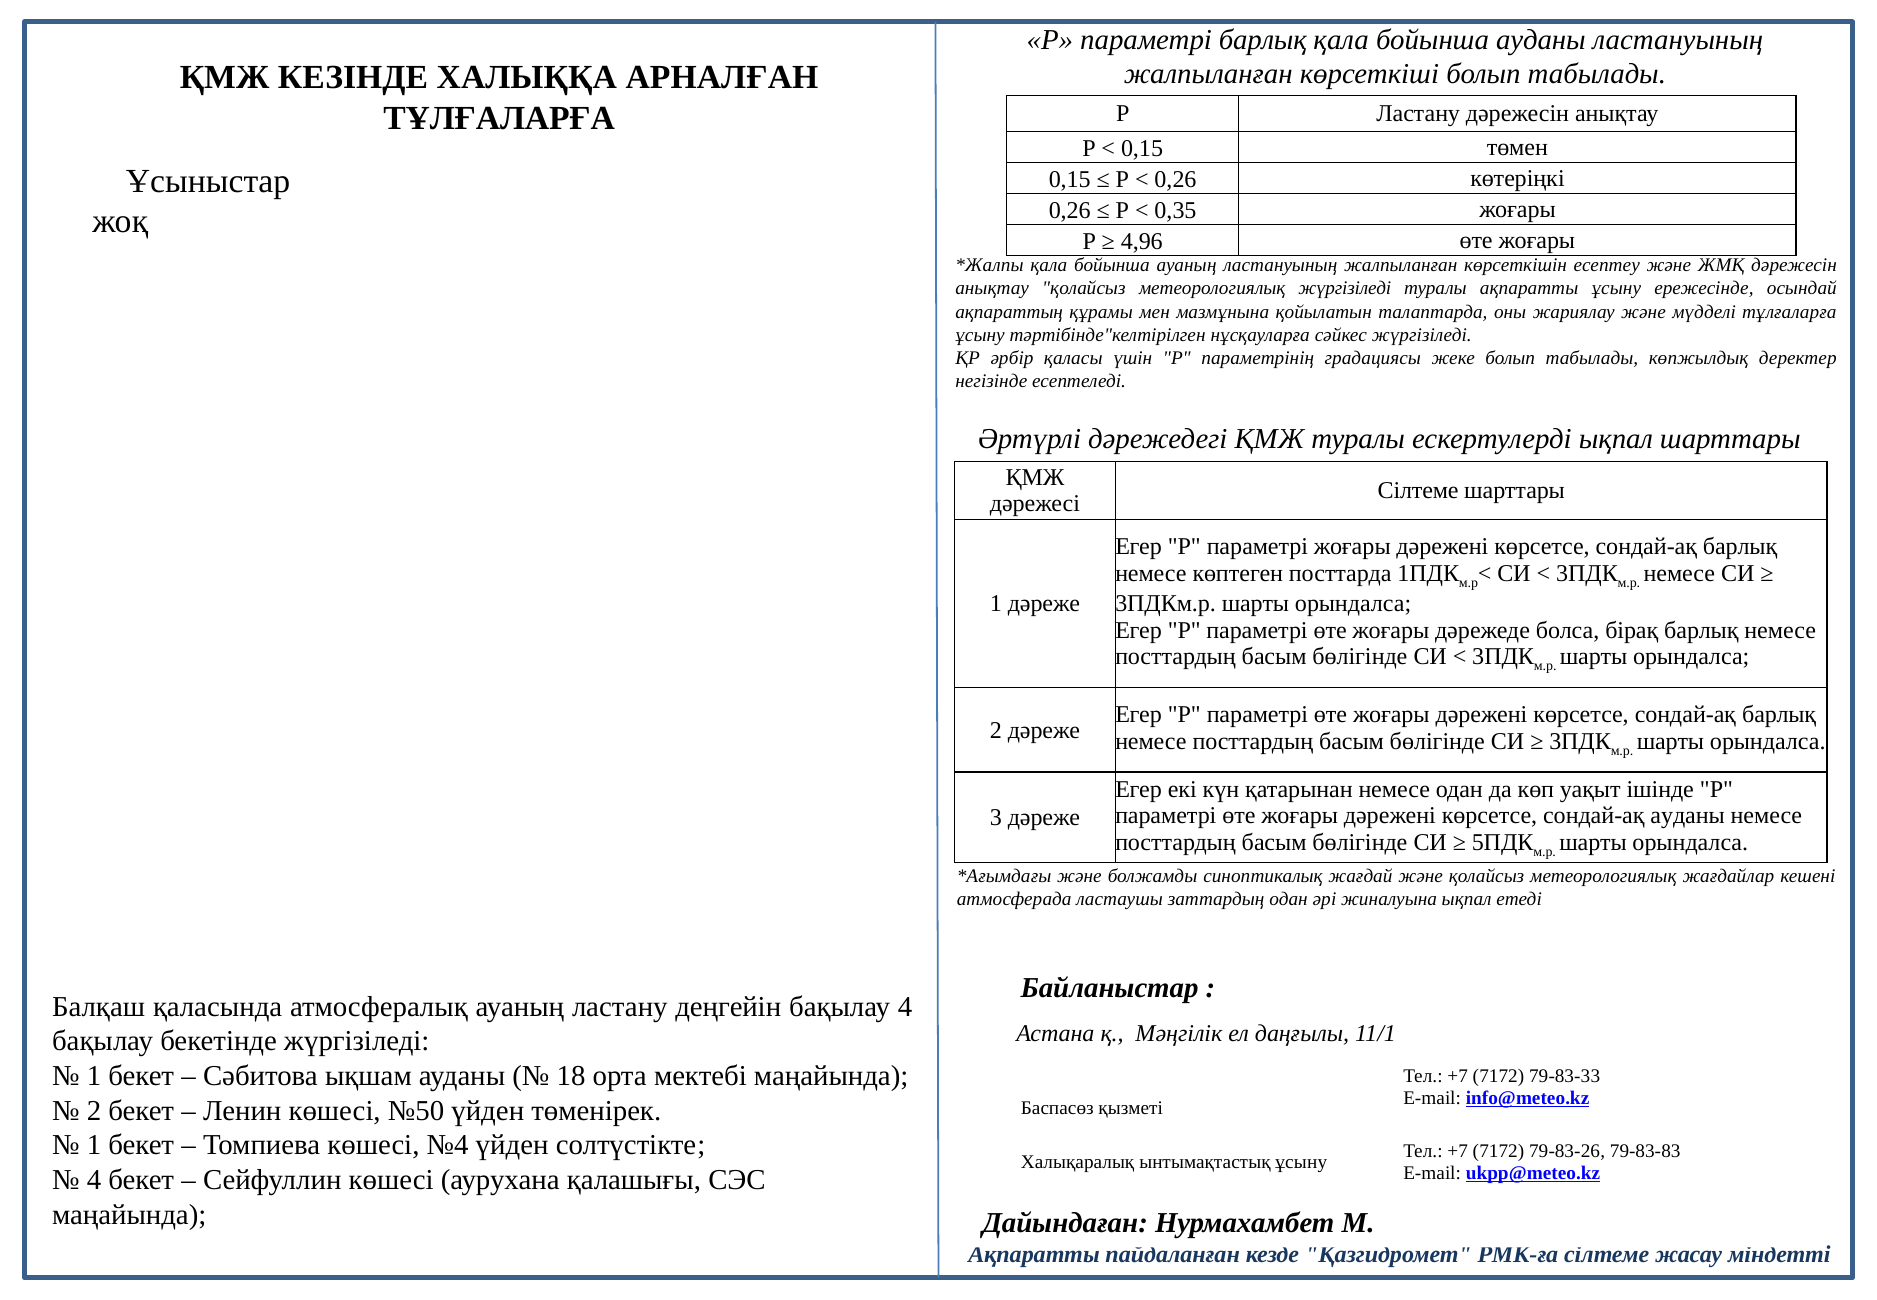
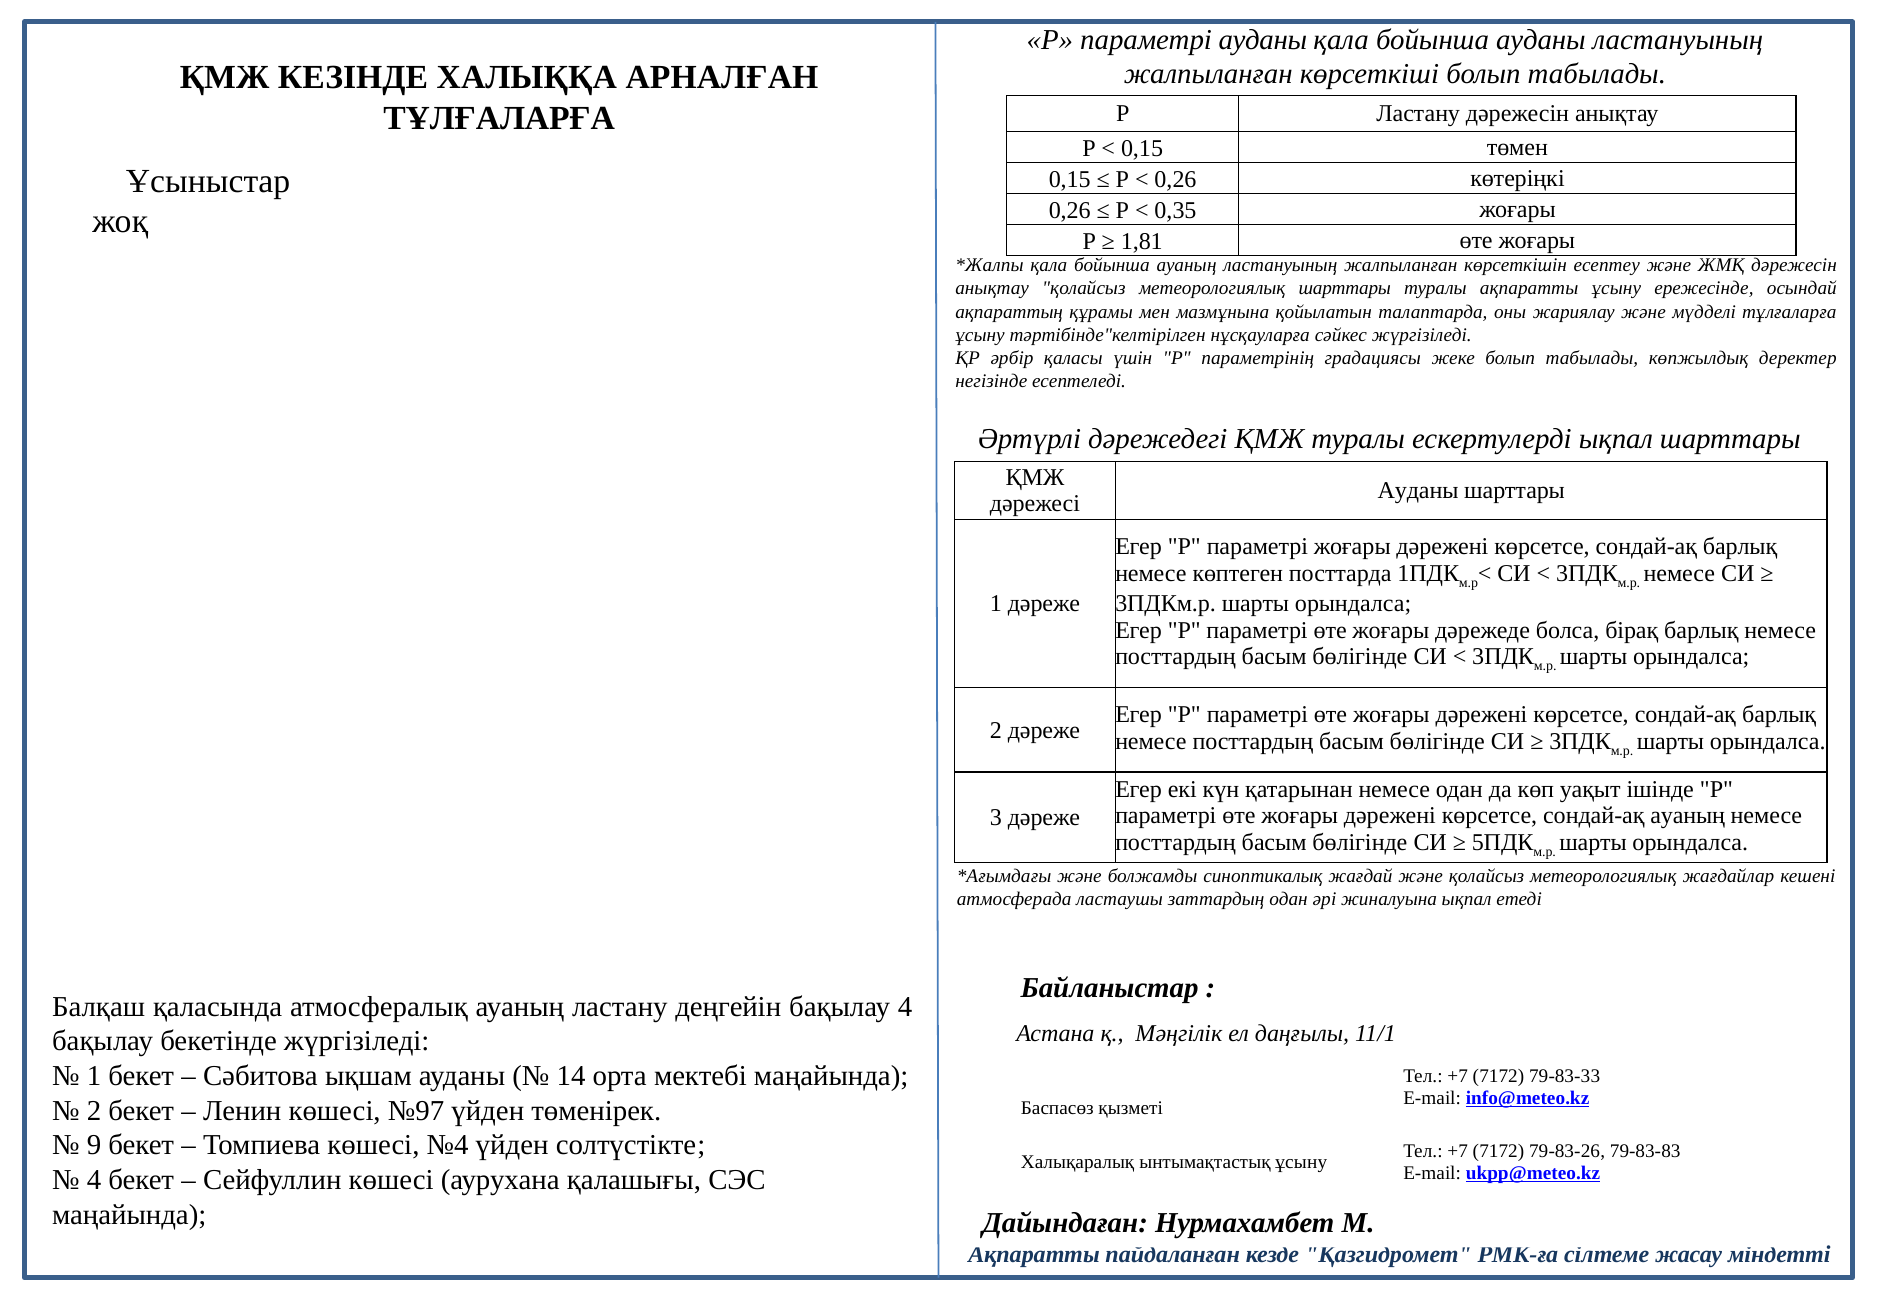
параметрі барлық: барлық -> ауданы
4,96: 4,96 -> 1,81
метеорологиялық жүргізіледі: жүргізіледі -> шарттары
Сілтеме at (1418, 491): Сілтеме -> Ауданы
сондай-ақ ауданы: ауданы -> ауаның
18: 18 -> 14
№50: №50 -> №97
1 at (94, 1145): 1 -> 9
